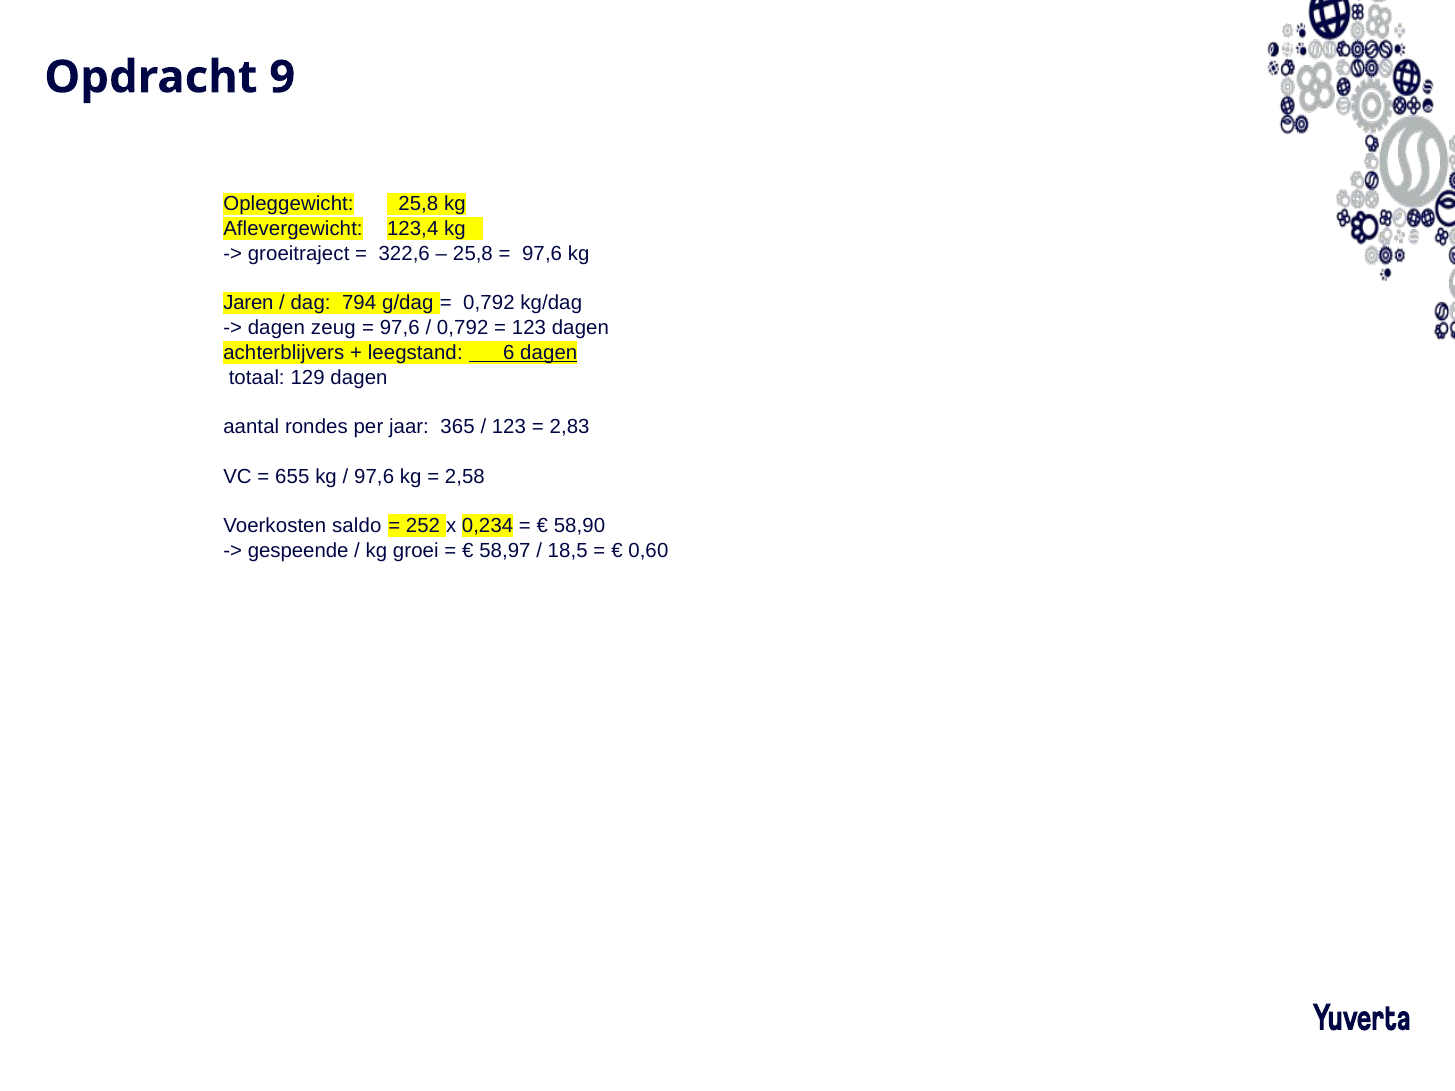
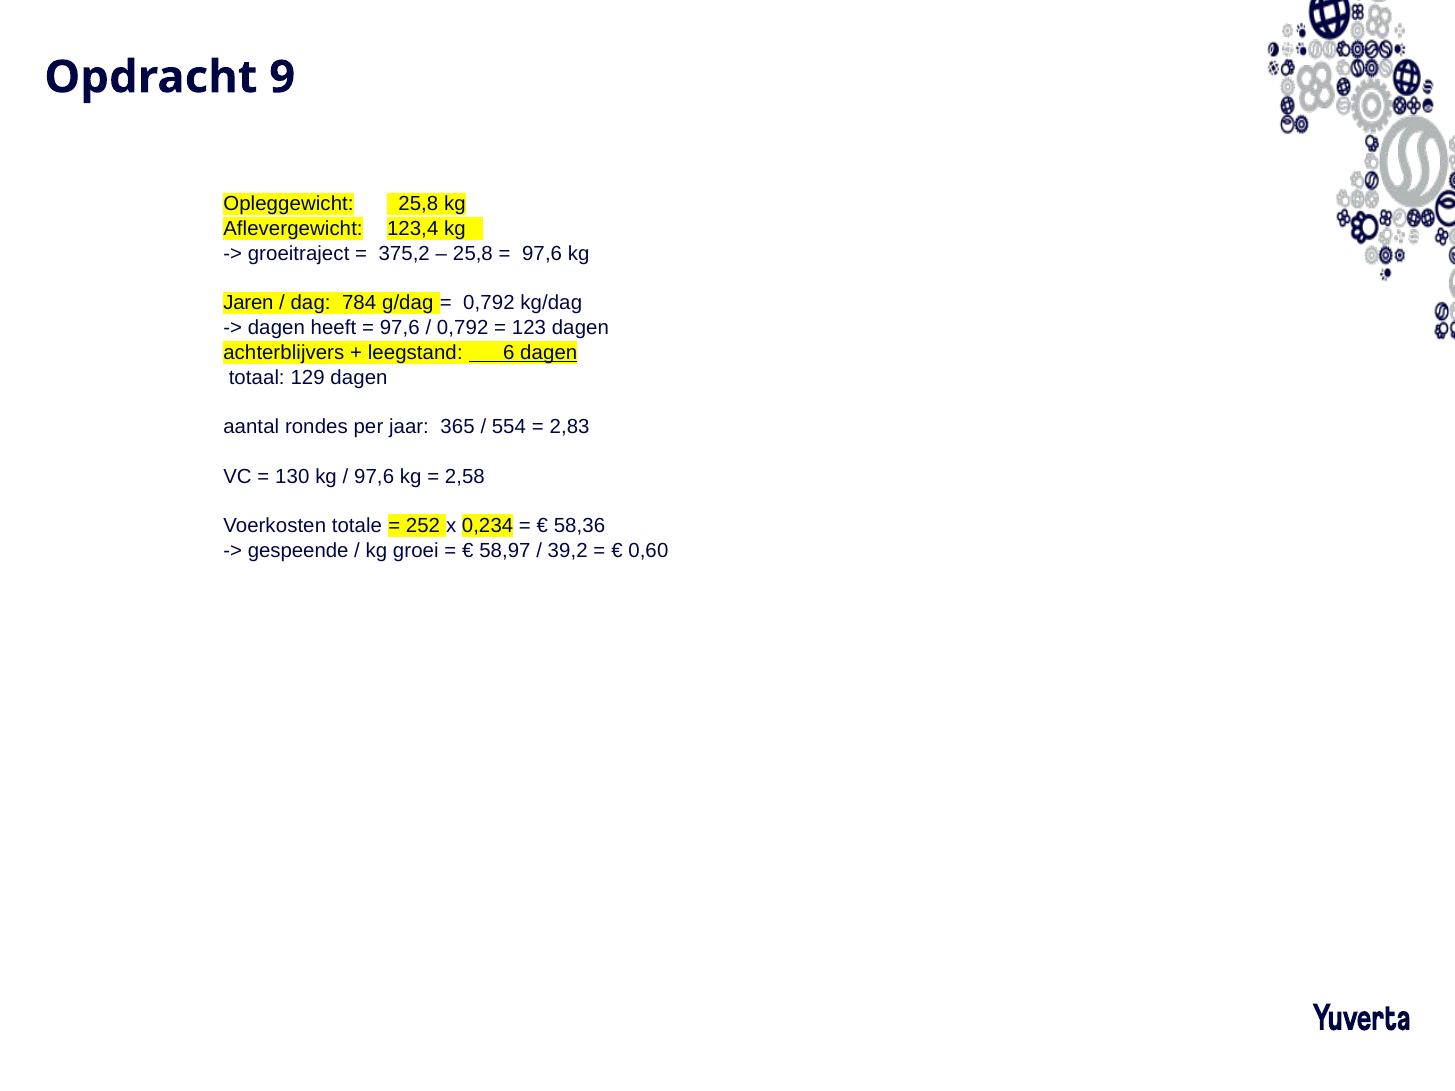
322,6: 322,6 -> 375,2
794: 794 -> 784
zeug: zeug -> heeft
123 at (509, 427): 123 -> 554
655: 655 -> 130
saldo: saldo -> totale
58,90: 58,90 -> 58,36
18,5: 18,5 -> 39,2
